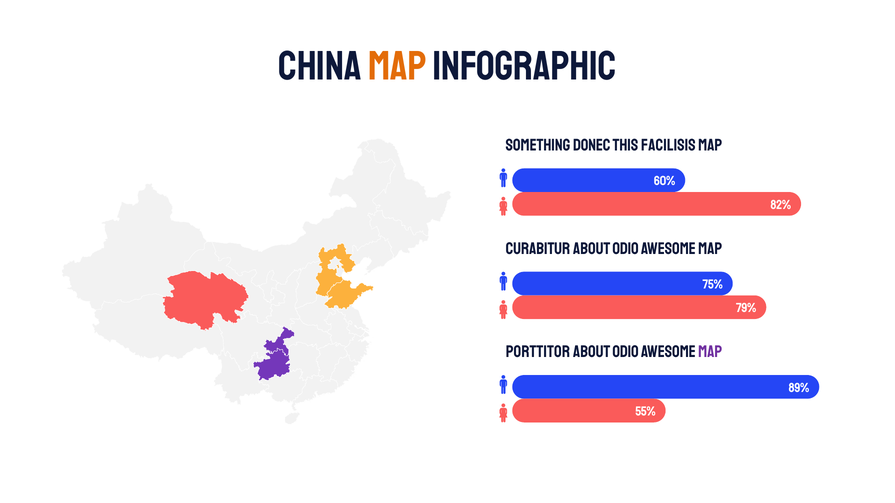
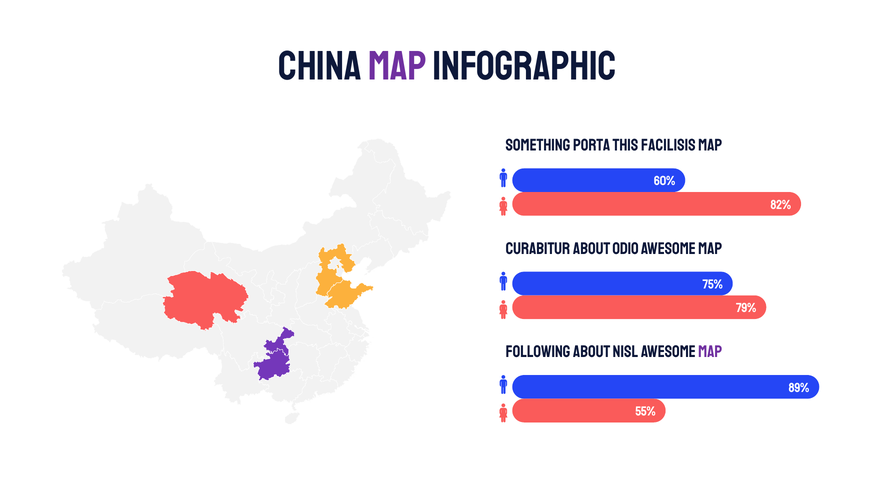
Map at (397, 66) colour: orange -> purple
Donec: Donec -> Porta
Porttitor: Porttitor -> Following
Odio at (626, 352): Odio -> Nisl
